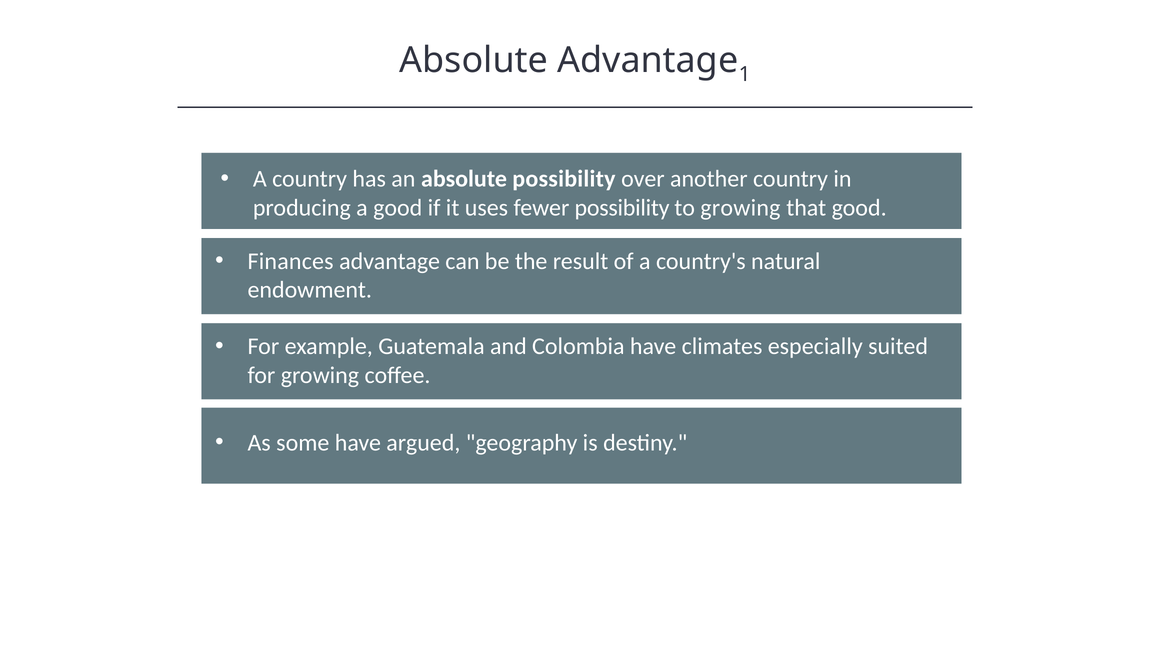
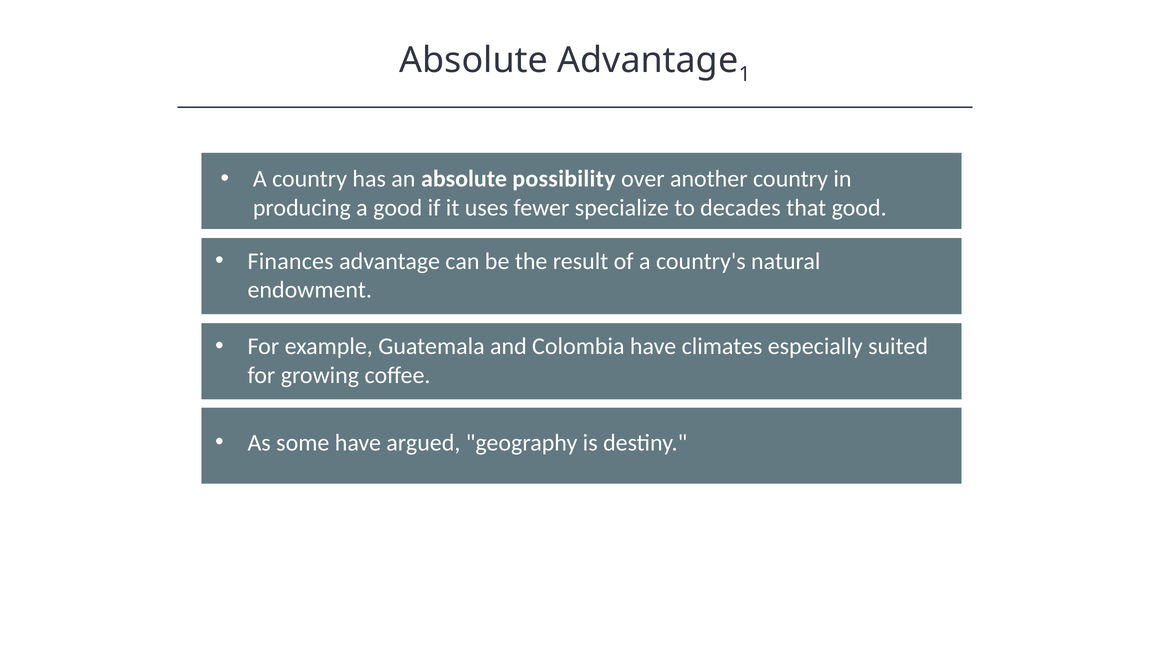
fewer possibility: possibility -> specialize
to growing: growing -> decades
